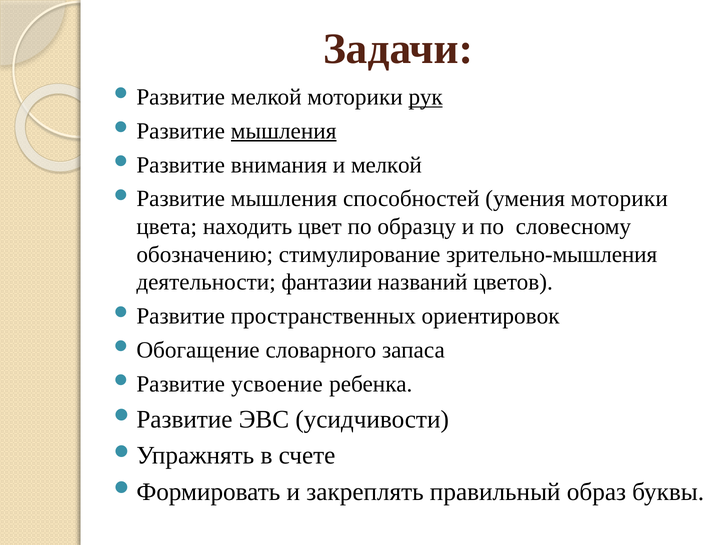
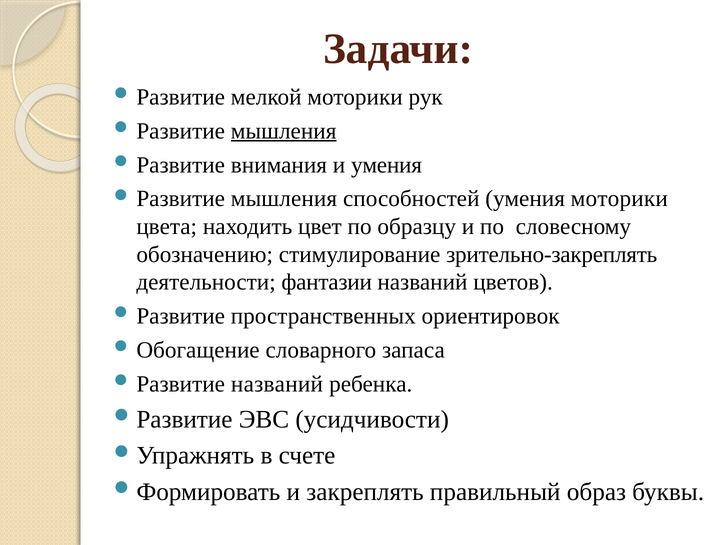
рук underline: present -> none
и мелкой: мелкой -> умения
зрительно-мышления: зрительно-мышления -> зрительно-закреплять
усвоение at (277, 384): усвоение -> названий
